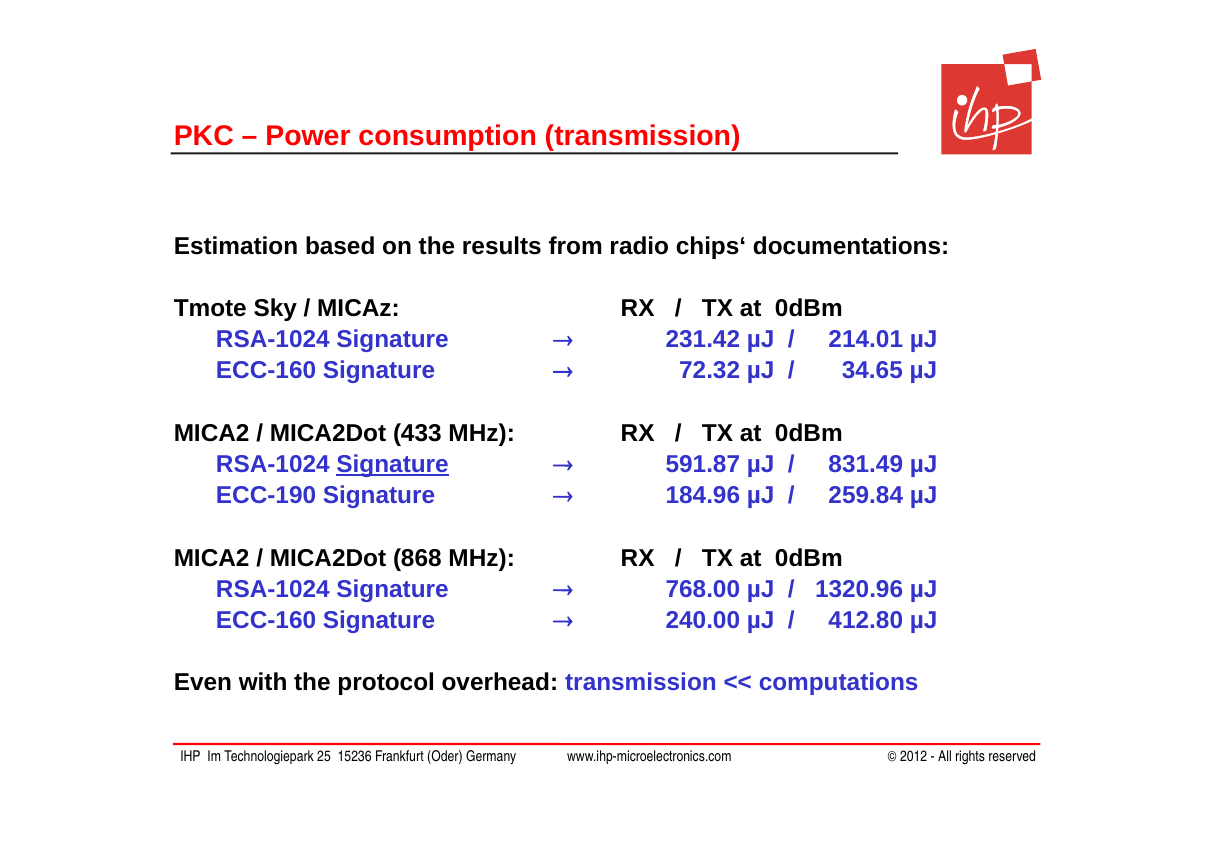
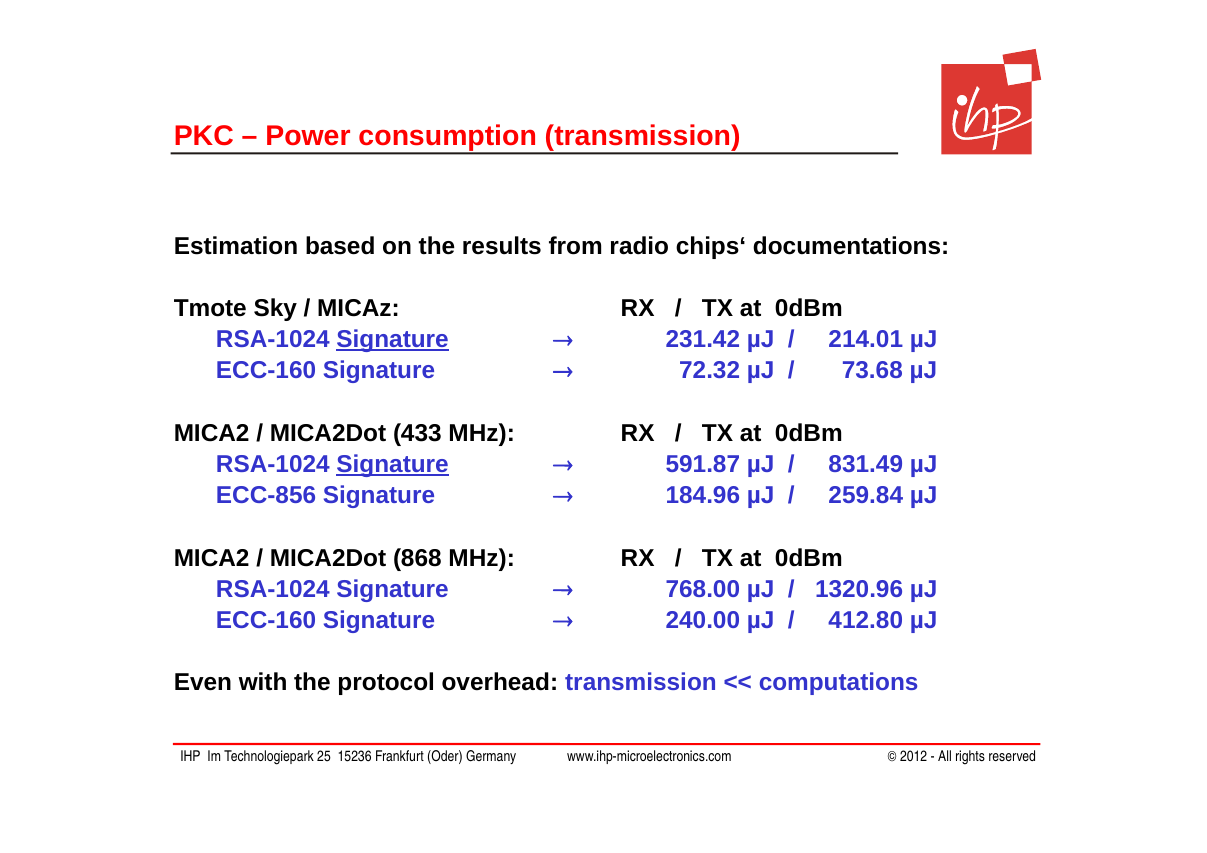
Signature at (393, 340) underline: none -> present
34.65: 34.65 -> 73.68
ECC-190: ECC-190 -> ECC-856
